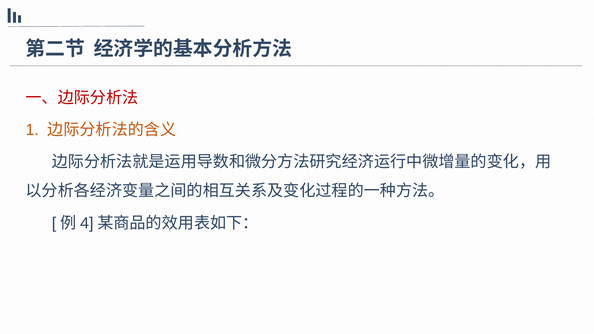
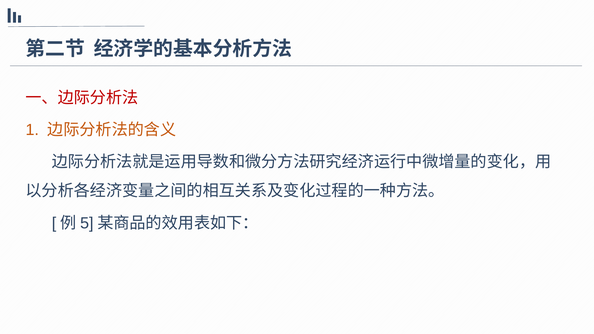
4: 4 -> 5
